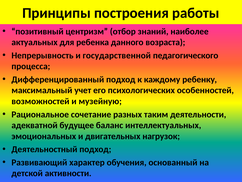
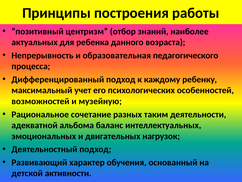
государственной: государственной -> образовательная
будущее: будущее -> альбома
